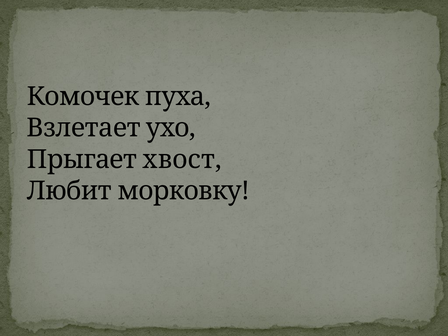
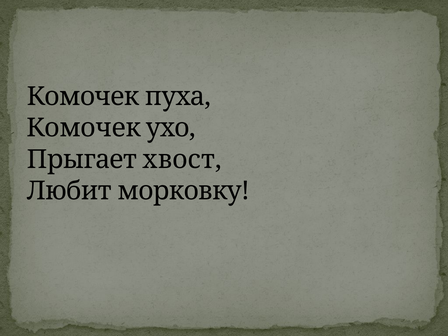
Взлетает at (84, 128): Взлетает -> Комочек
